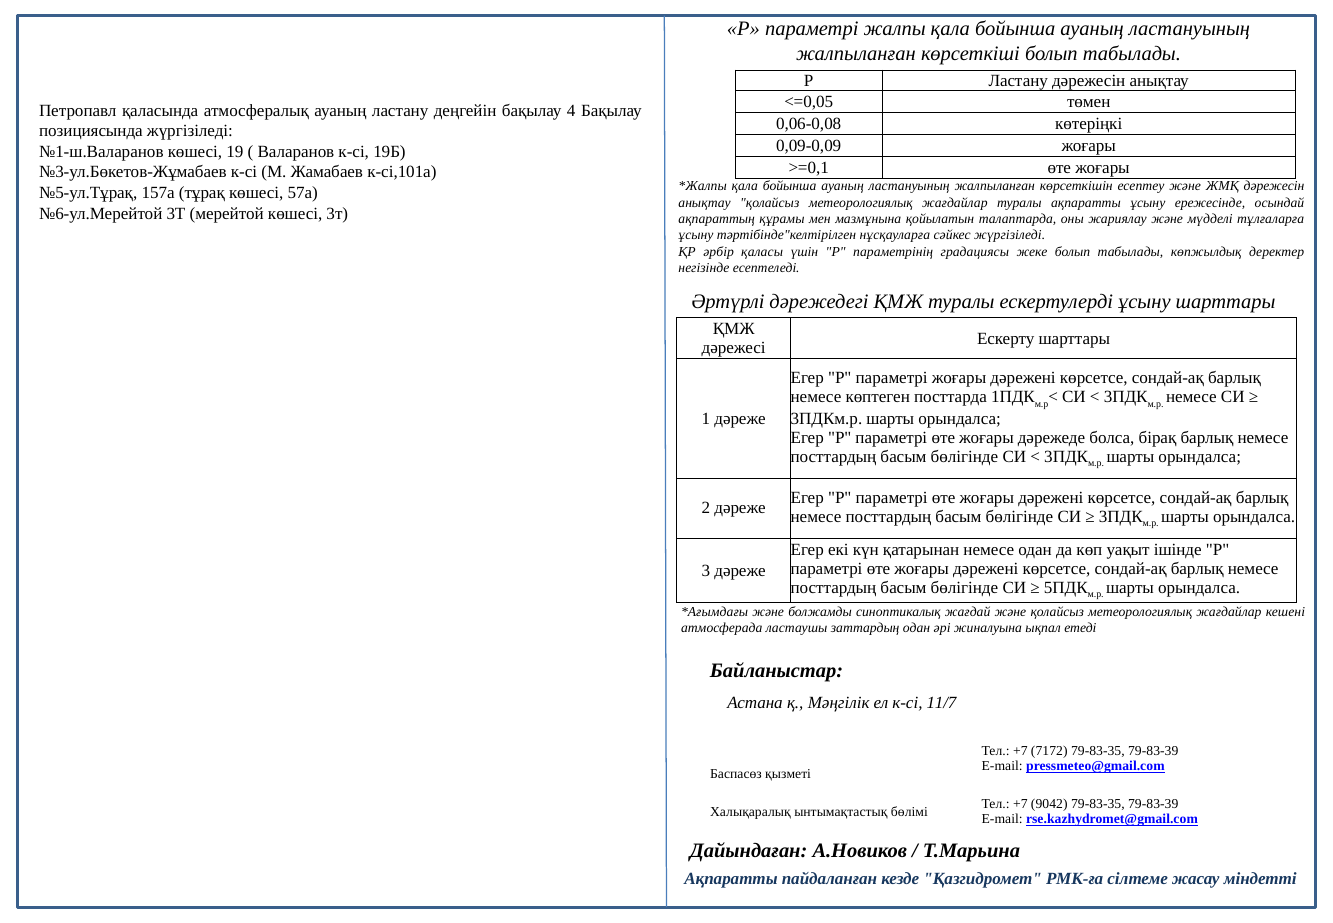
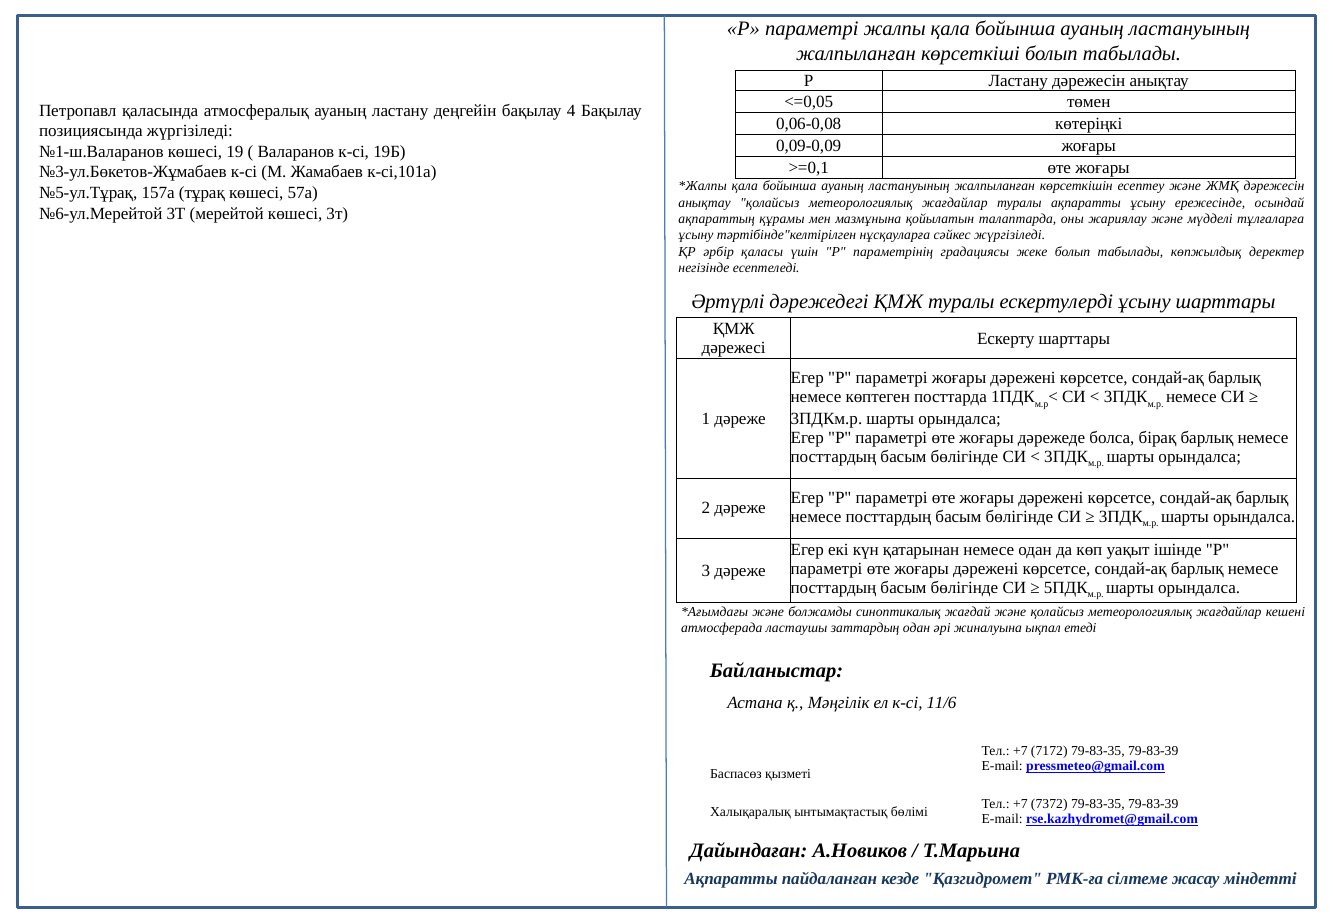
11/7: 11/7 -> 11/6
9042: 9042 -> 7372
